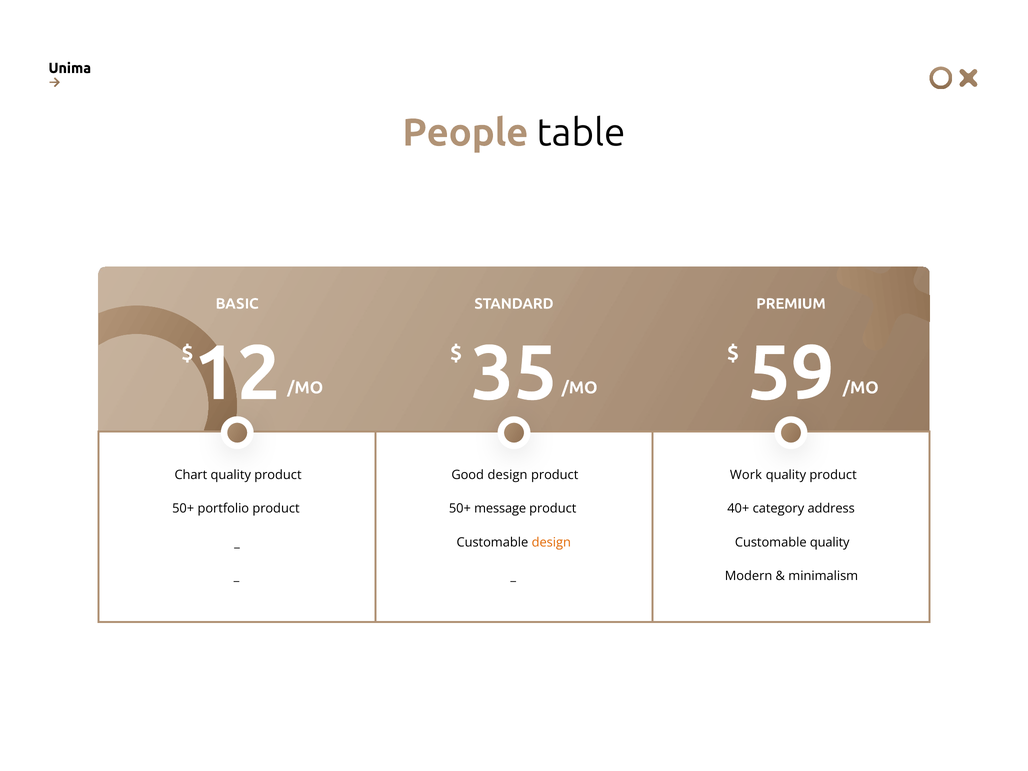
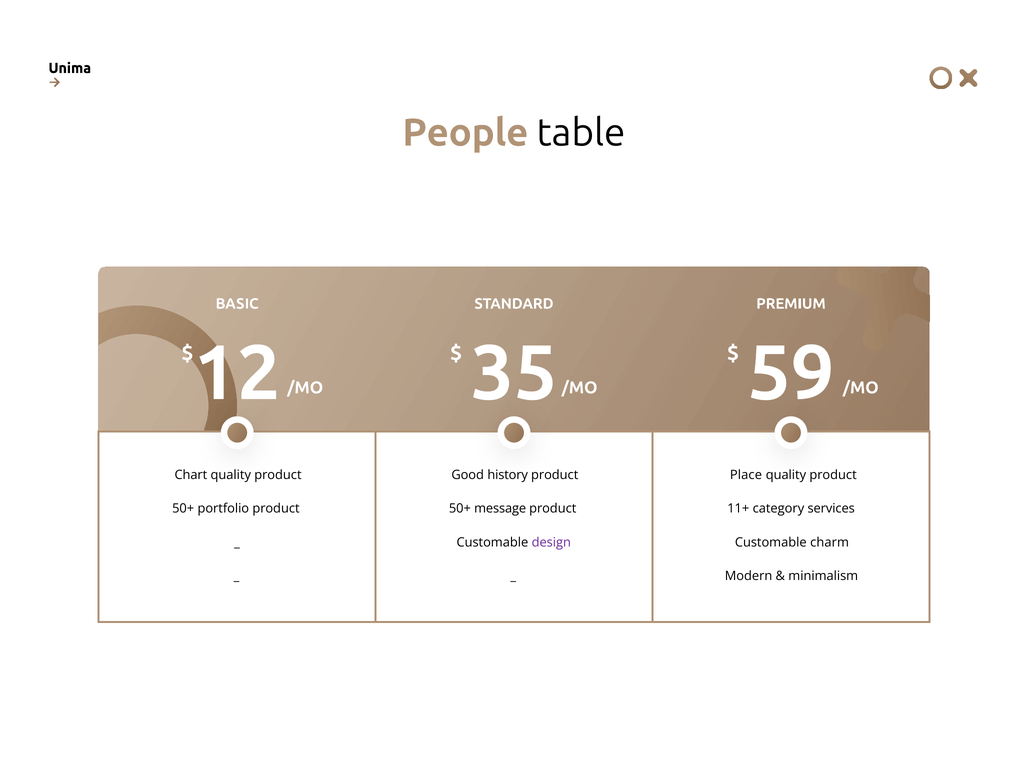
Good design: design -> history
Work: Work -> Place
40+: 40+ -> 11+
address: address -> services
design at (551, 542) colour: orange -> purple
Customable quality: quality -> charm
